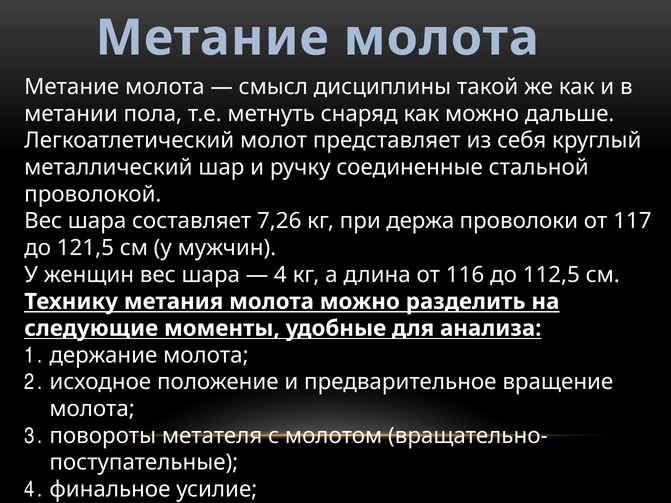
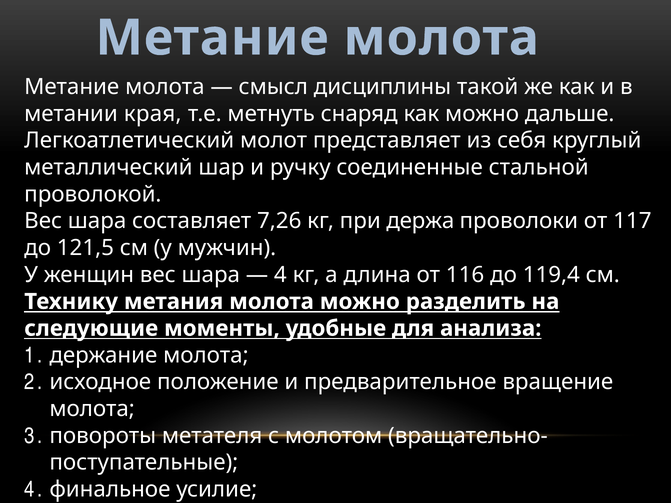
пола: пола -> края
112,5: 112,5 -> 119,4
